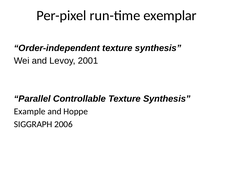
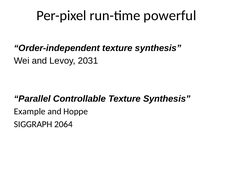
exemplar: exemplar -> powerful
2001: 2001 -> 2031
2006: 2006 -> 2064
